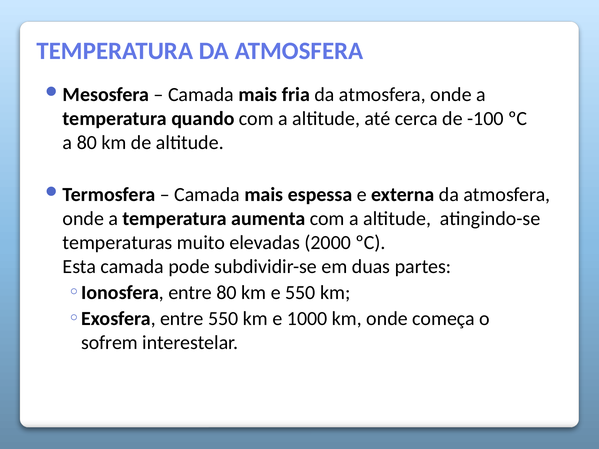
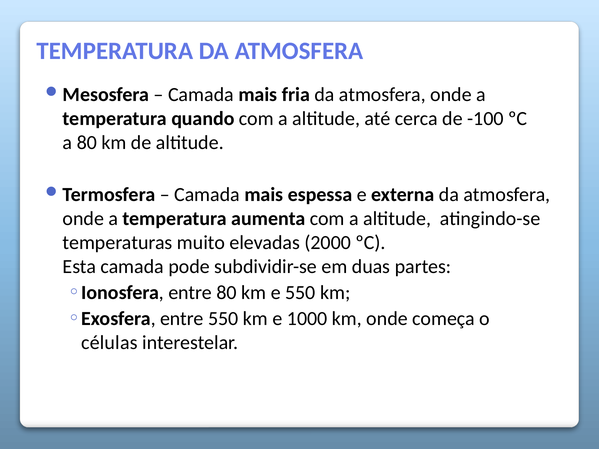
sofrem: sofrem -> células
